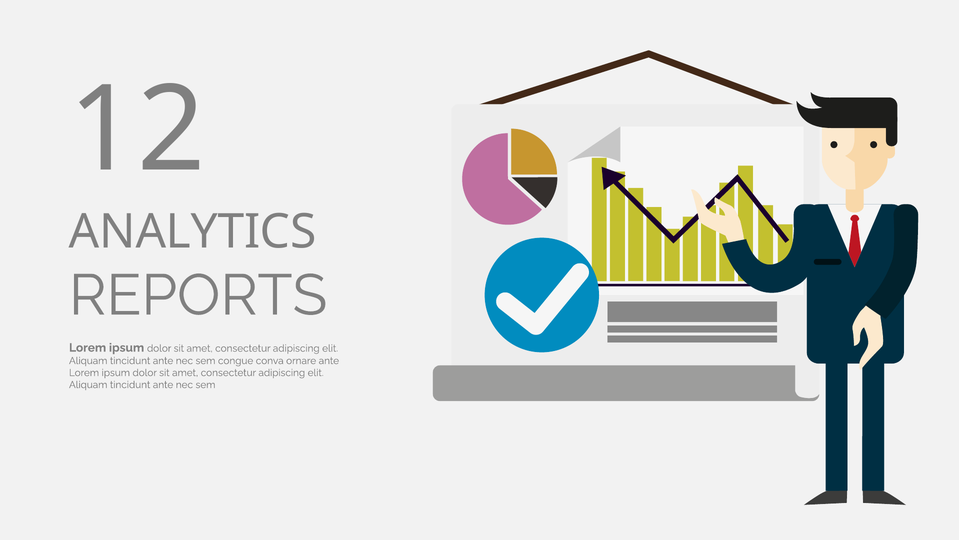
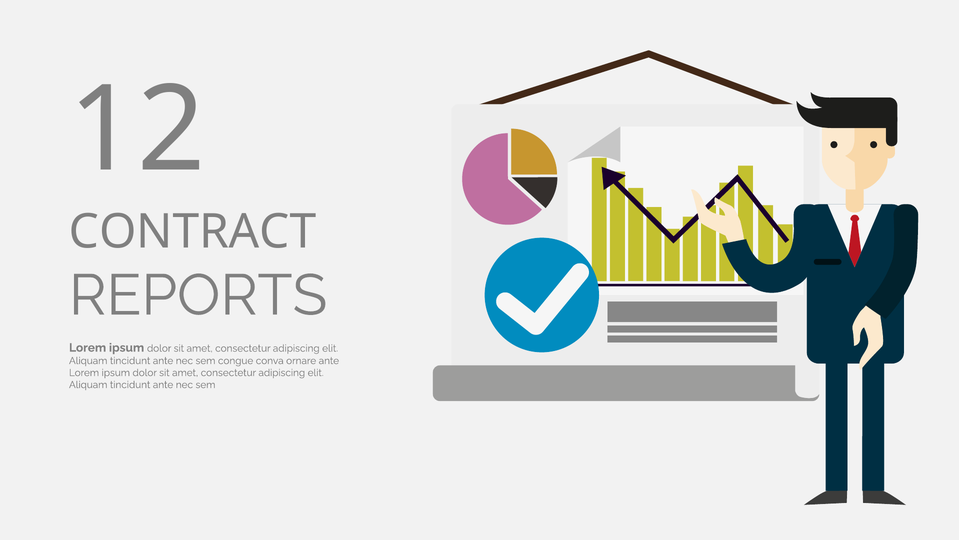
ANALYTICS: ANALYTICS -> CONTRACT
